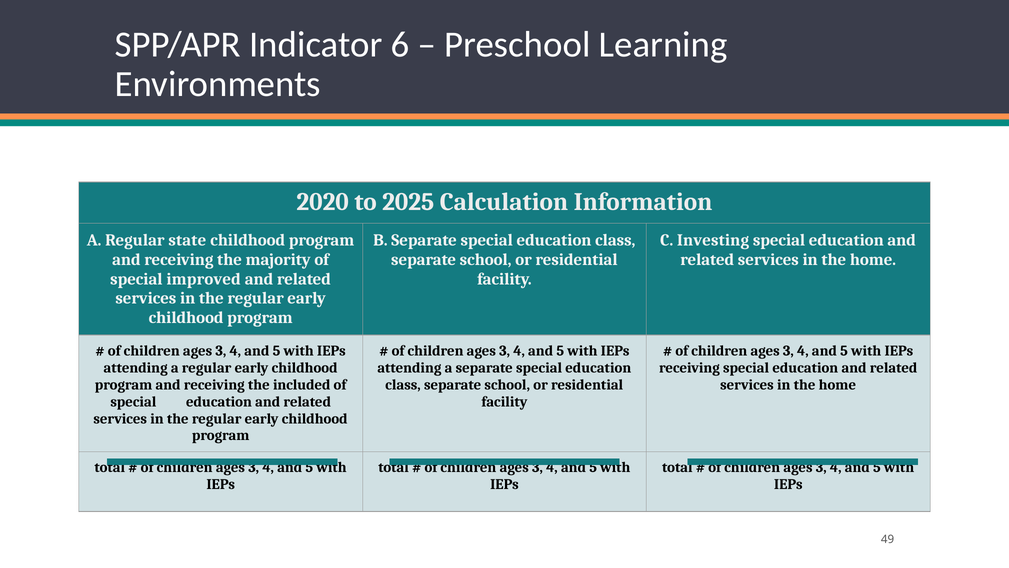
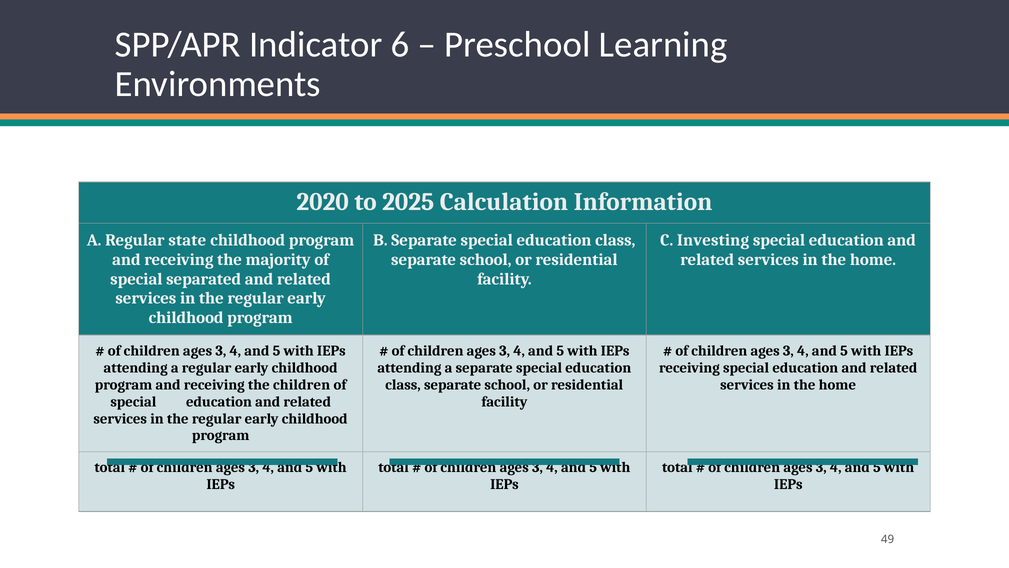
improved: improved -> separated
the included: included -> children
